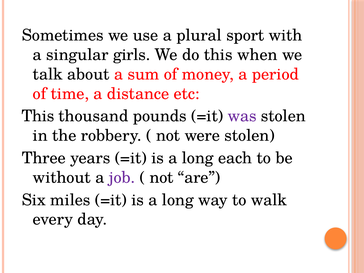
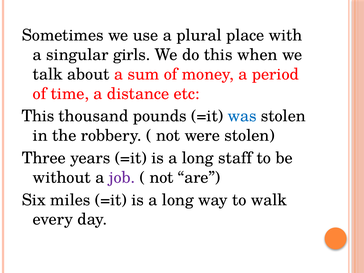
sport: sport -> place
was colour: purple -> blue
each: each -> staff
